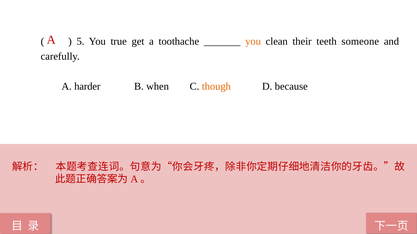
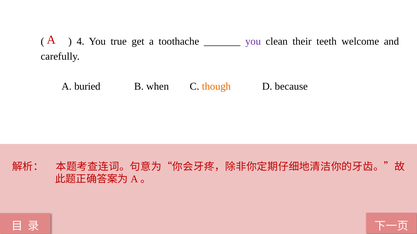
5: 5 -> 4
you at (253, 41) colour: orange -> purple
someone: someone -> welcome
harder: harder -> buried
